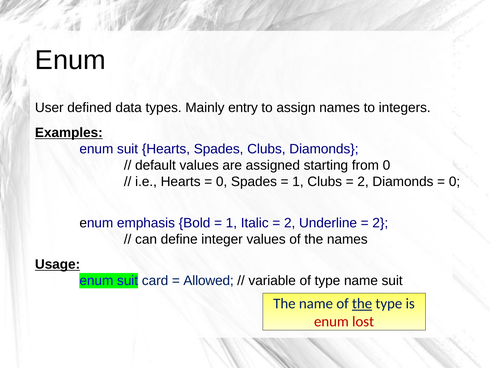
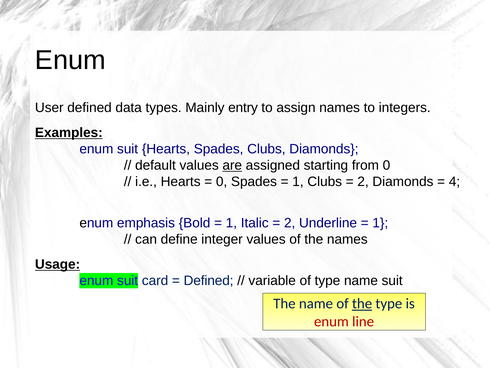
are underline: none -> present
0 at (454, 181): 0 -> 4
2 at (380, 223): 2 -> 1
Allowed at (209, 280): Allowed -> Defined
lost: lost -> line
